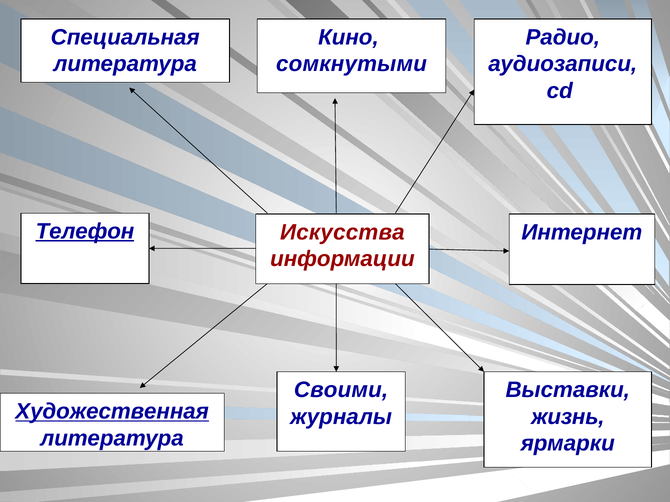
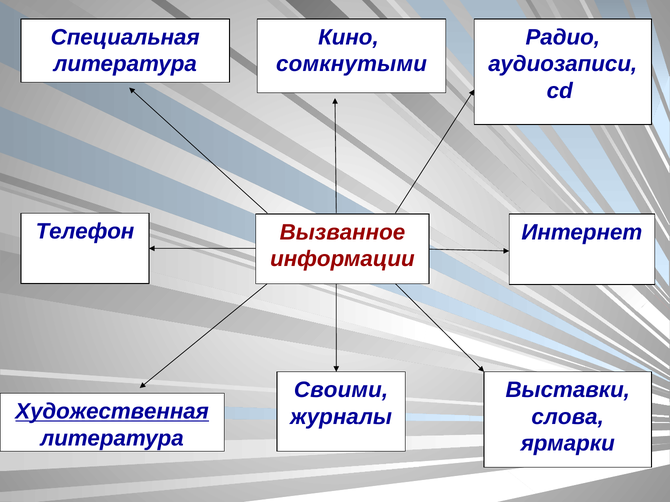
Телефон underline: present -> none
Искусства: Искусства -> Вызванное
жизнь: жизнь -> слова
